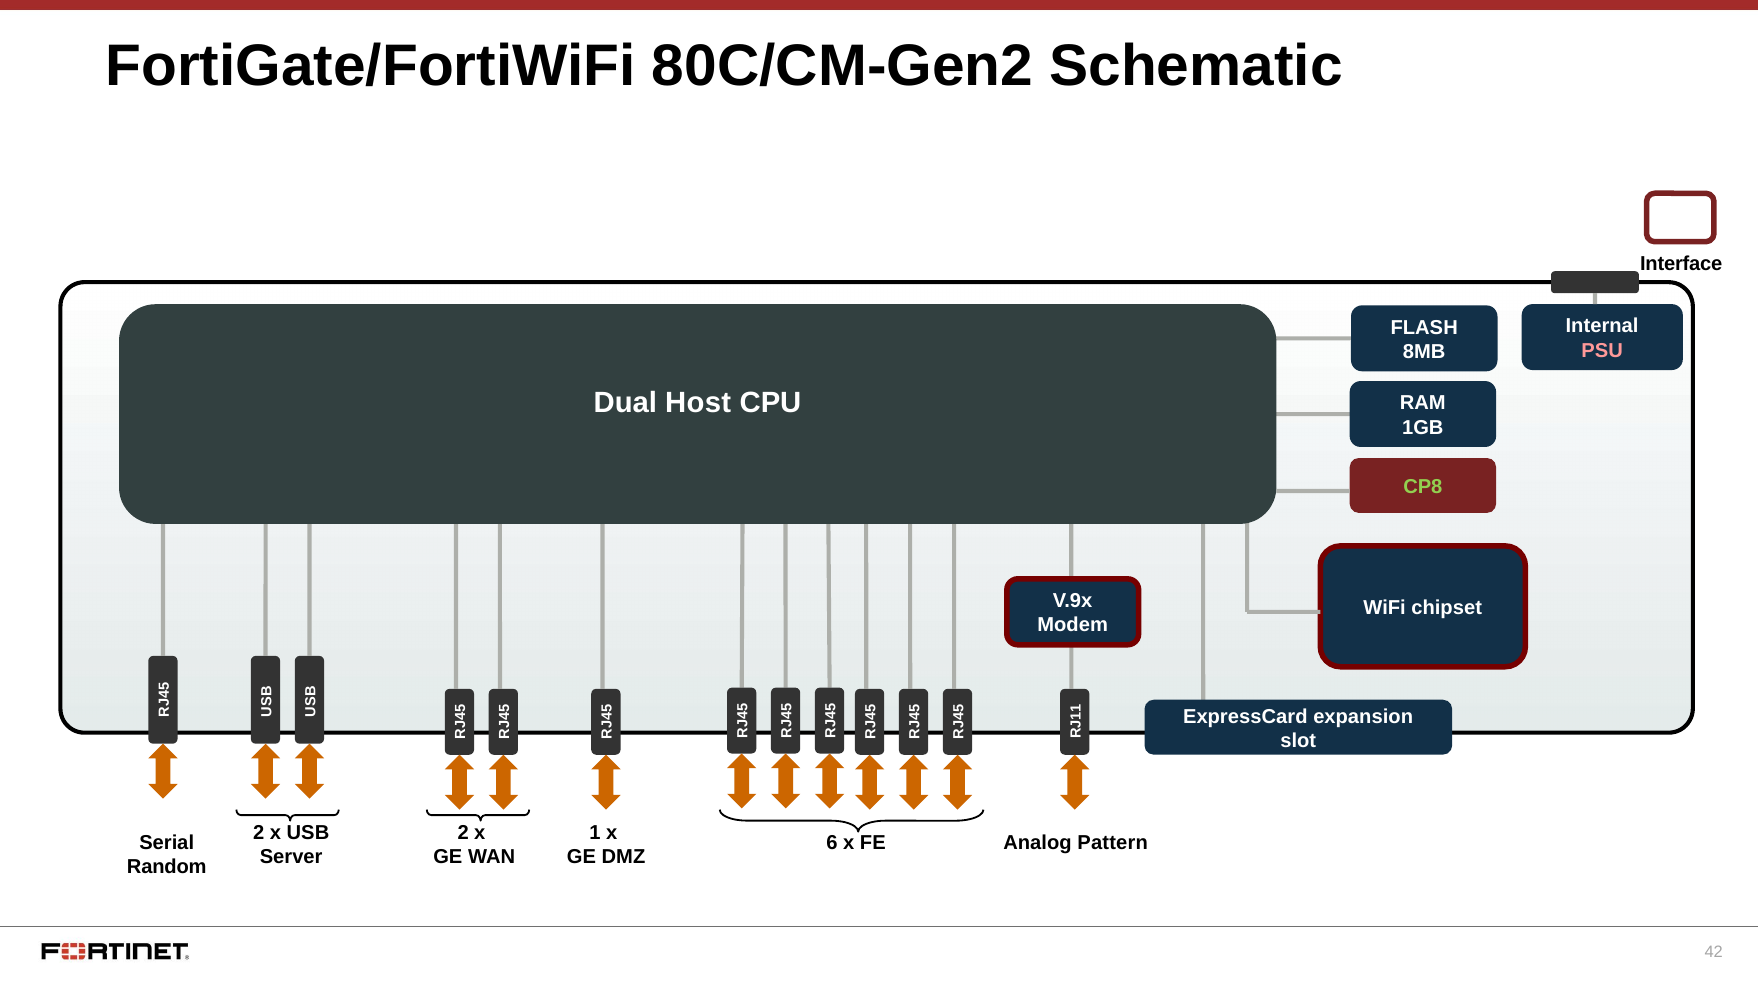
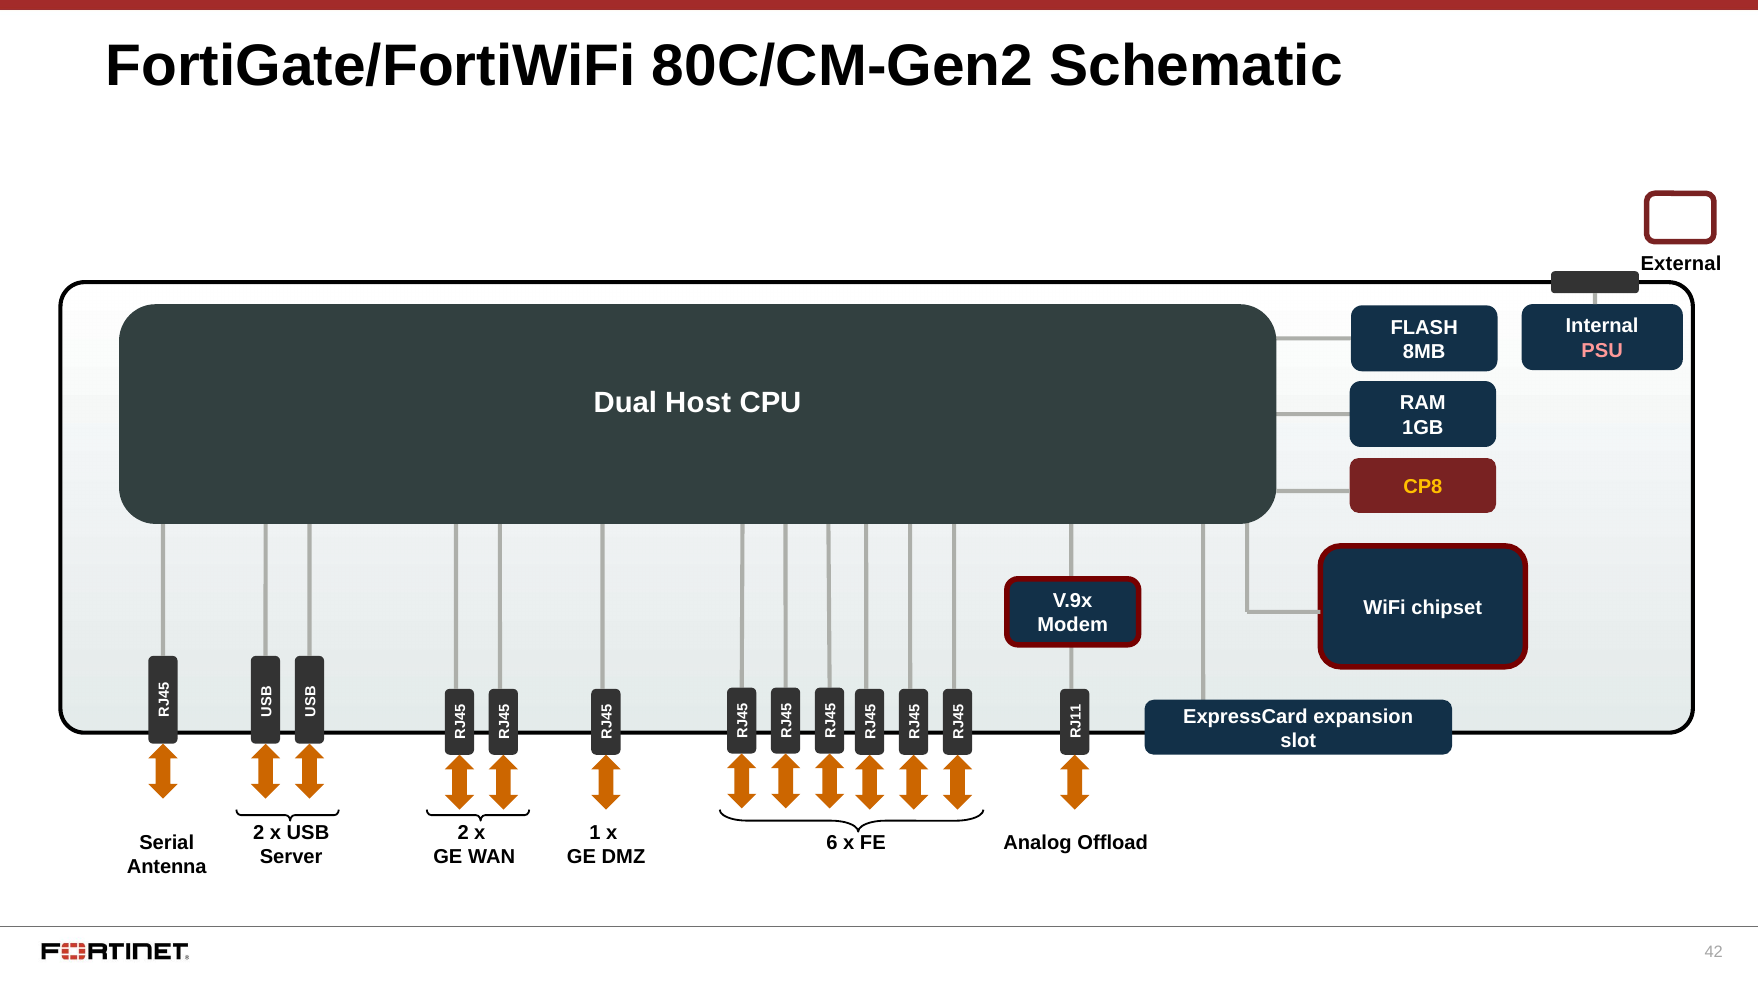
Interface: Interface -> External
CP8 colour: light green -> yellow
Pattern: Pattern -> Offload
Random: Random -> Antenna
